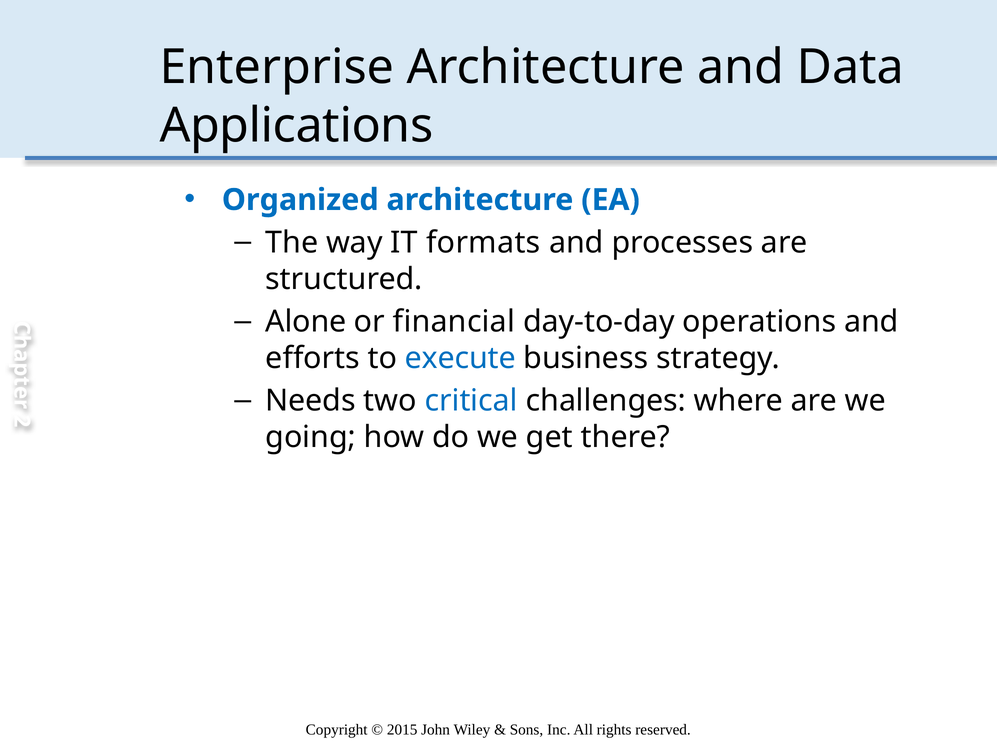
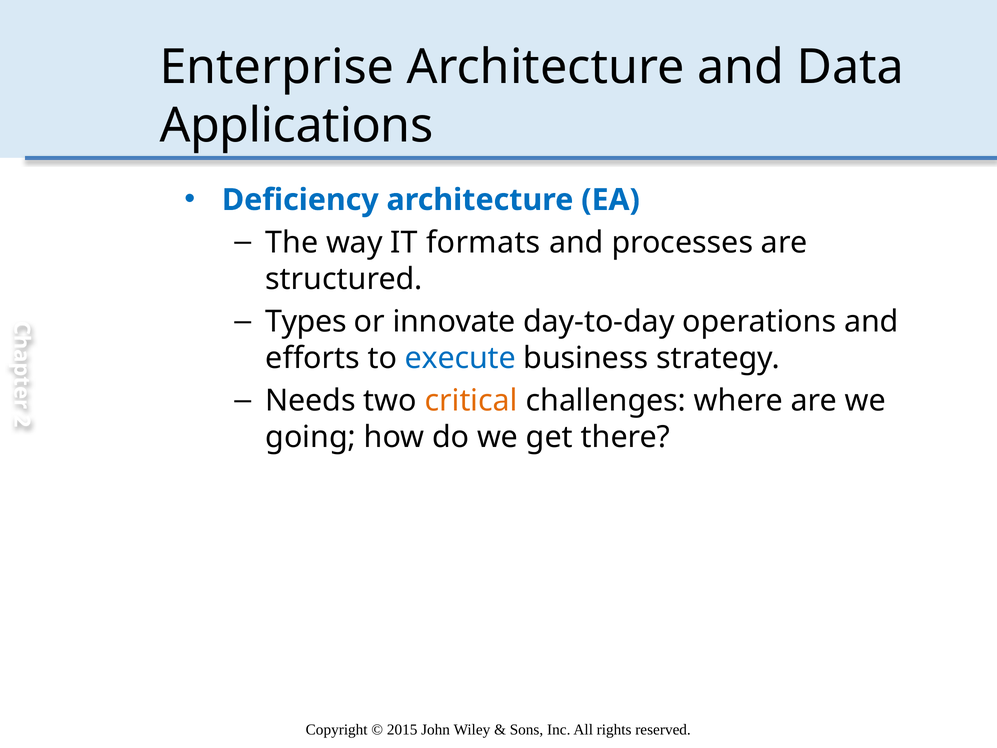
Organized: Organized -> Deficiency
Alone: Alone -> Types
financial: financial -> innovate
critical colour: blue -> orange
